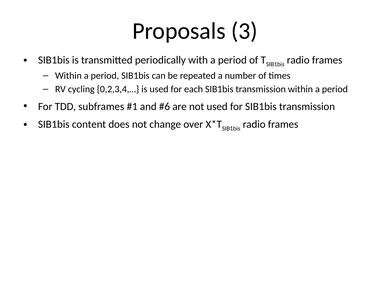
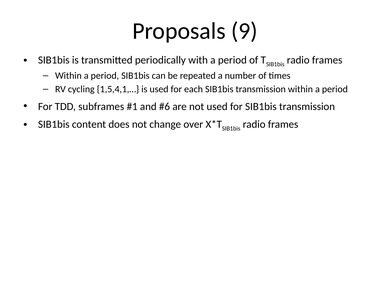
3: 3 -> 9
0,2,3,4,…: 0,2,3,4,… -> 1,5,4,1,…
